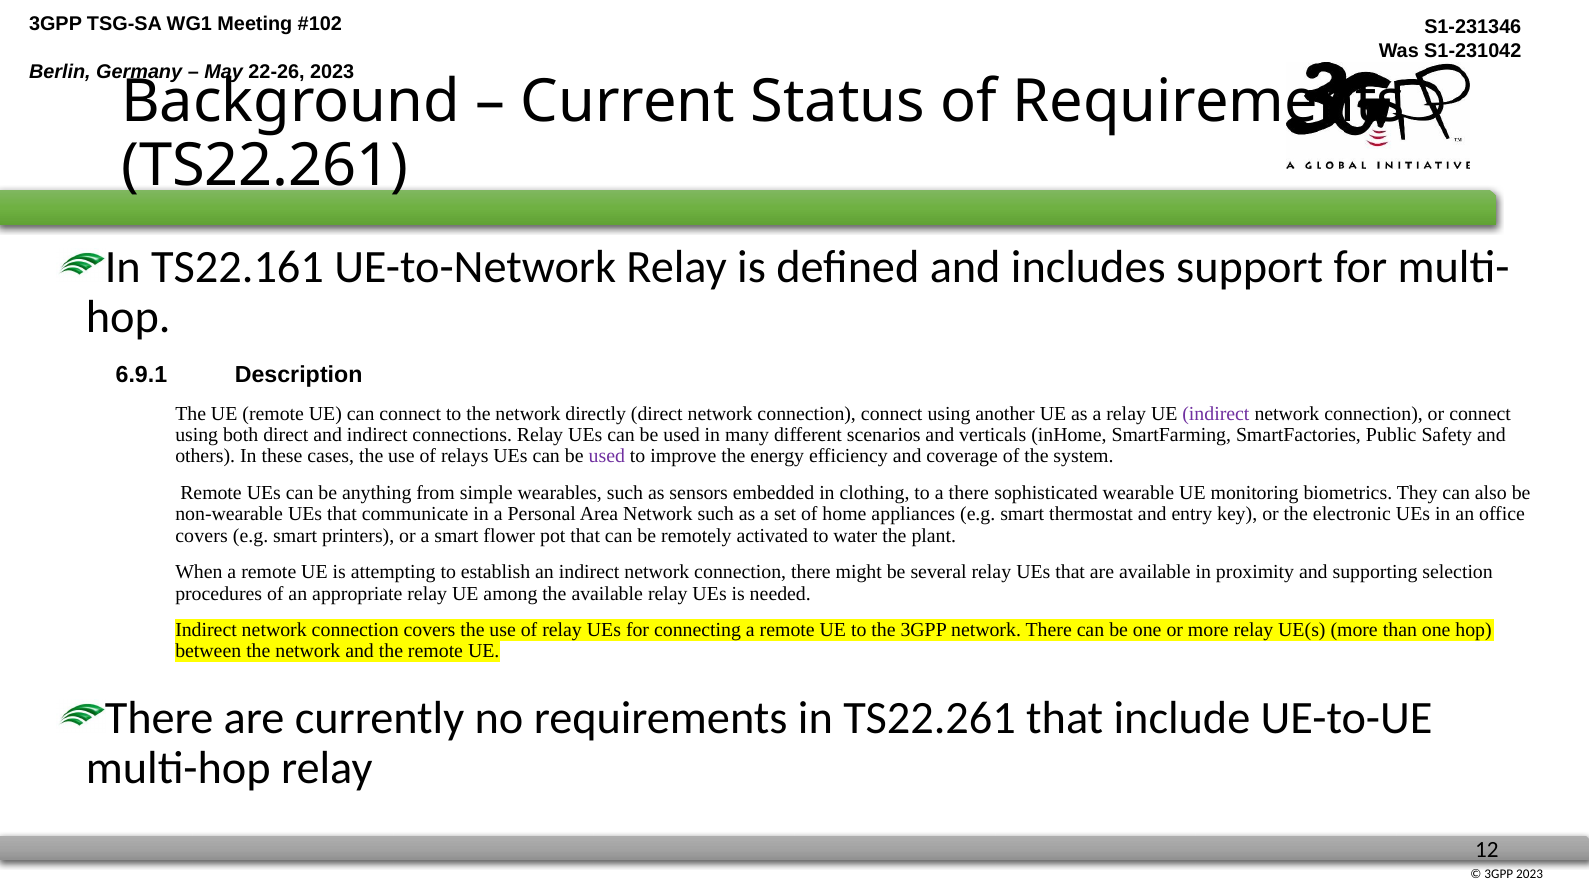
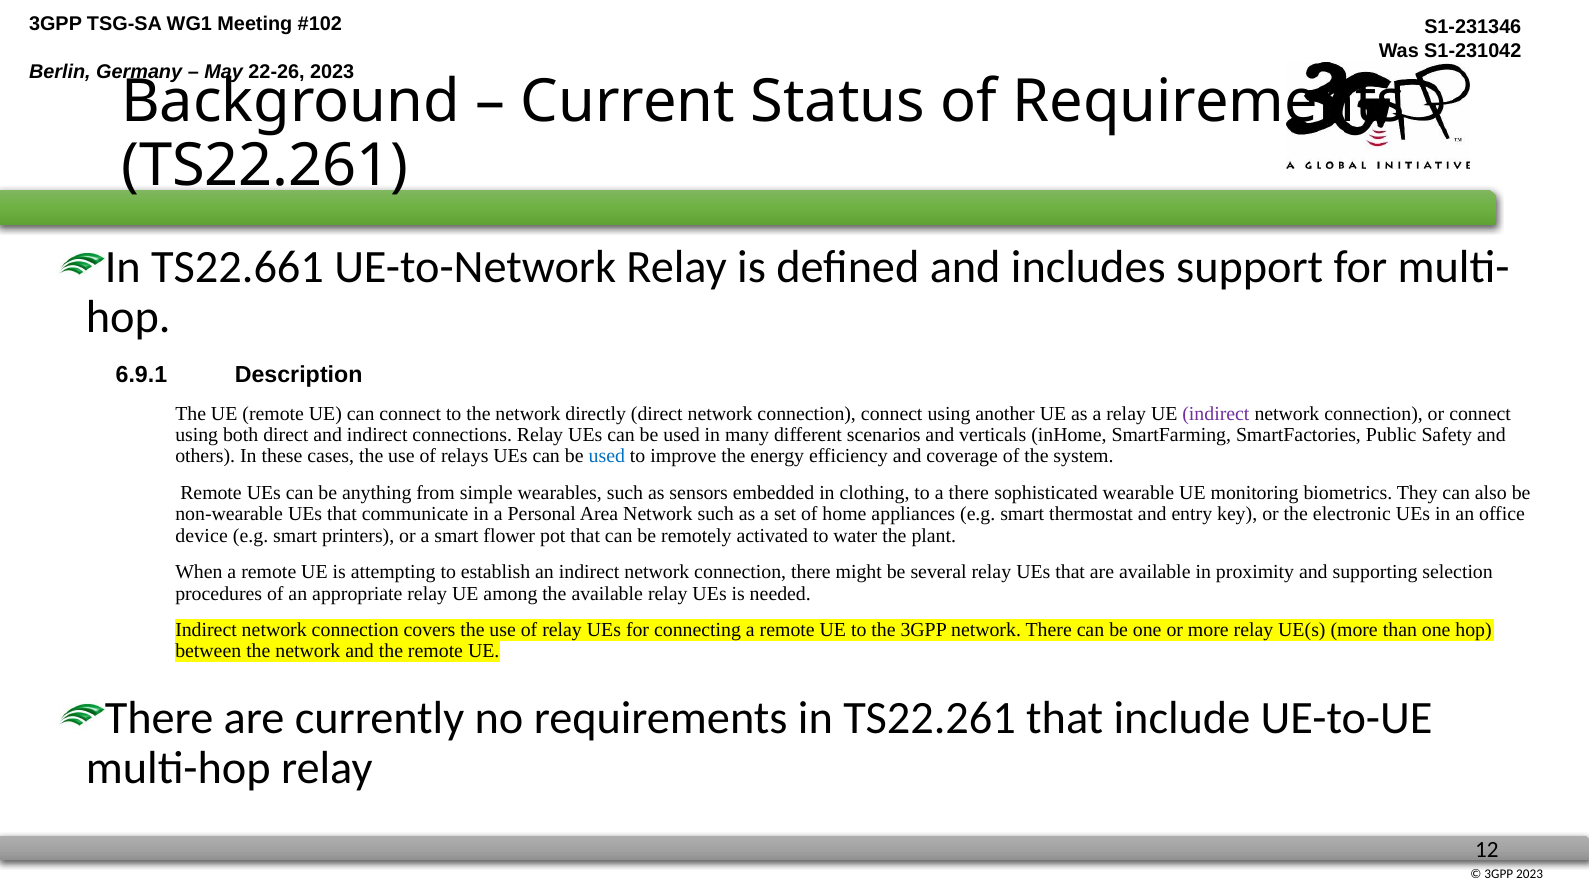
TS22.161: TS22.161 -> TS22.661
used at (607, 456) colour: purple -> blue
covers at (202, 536): covers -> device
